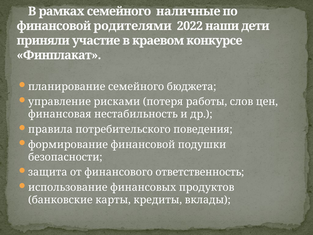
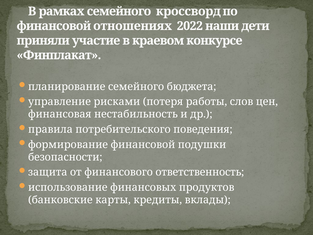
наличные: наличные -> кроссворд
родителями: родителями -> отношениях
